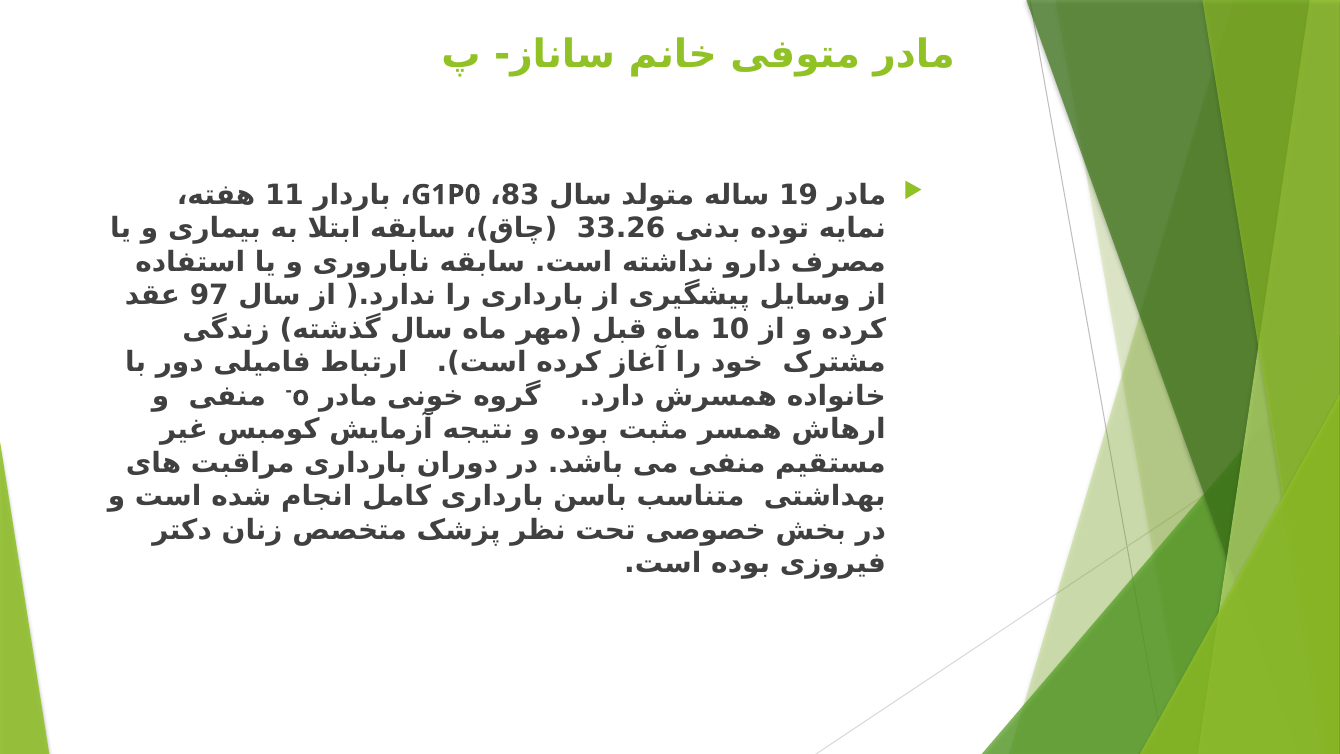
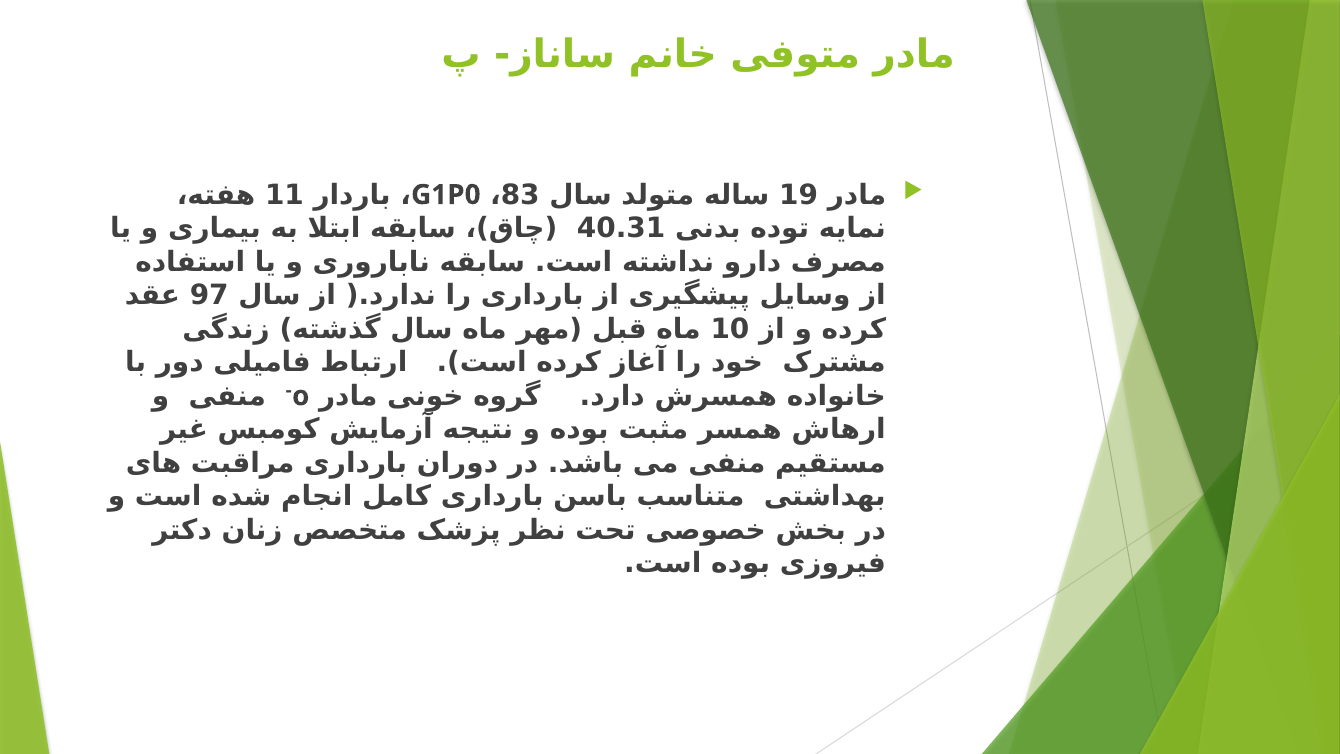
33.26: 33.26 -> 40.31
